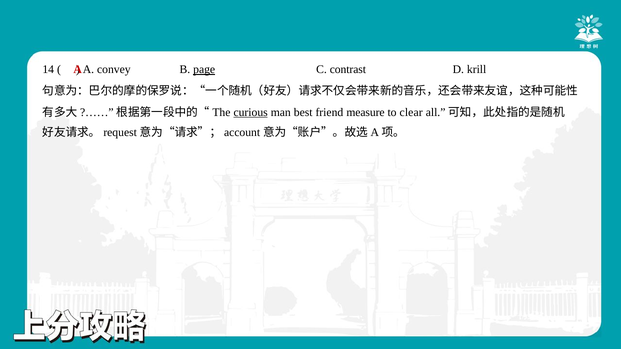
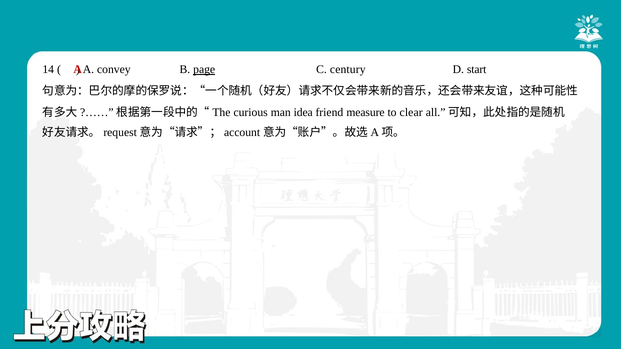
contrast: contrast -> century
krill: krill -> start
curious underline: present -> none
best: best -> idea
